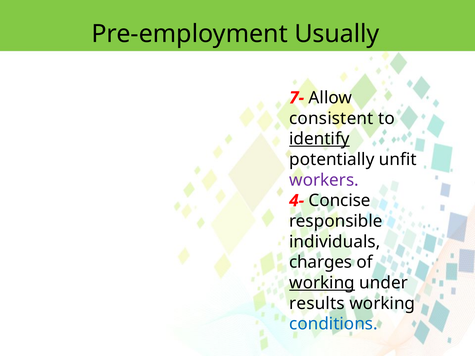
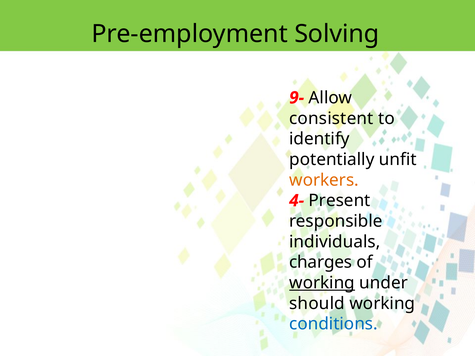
Usually: Usually -> Solving
7-: 7- -> 9-
identify underline: present -> none
workers colour: purple -> orange
Concise: Concise -> Present
results: results -> should
